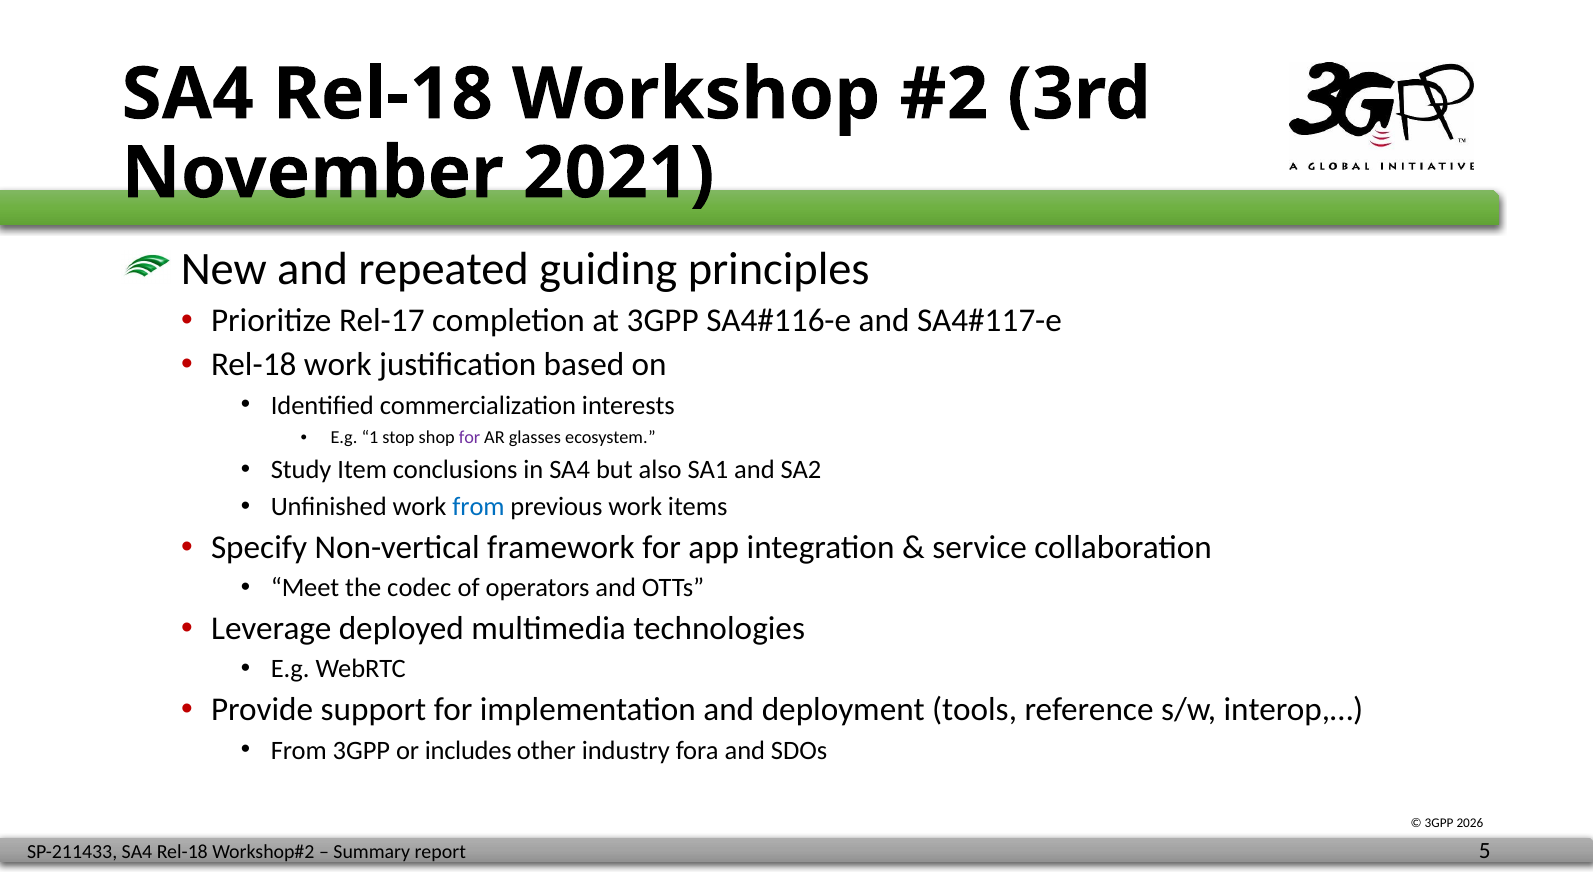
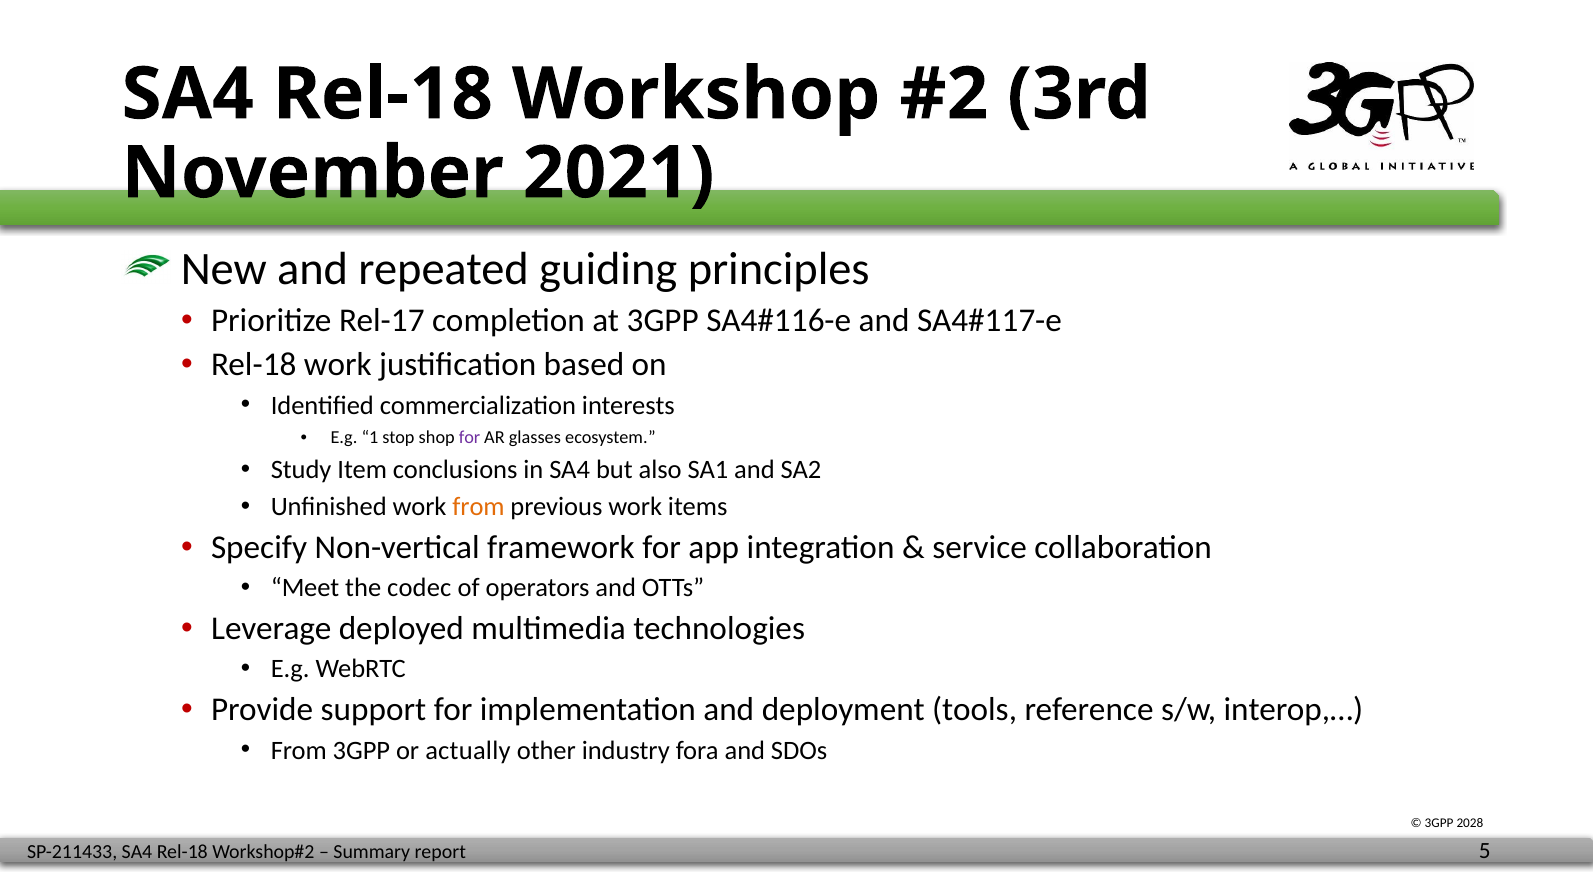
from at (479, 507) colour: blue -> orange
includes: includes -> actually
2026: 2026 -> 2028
